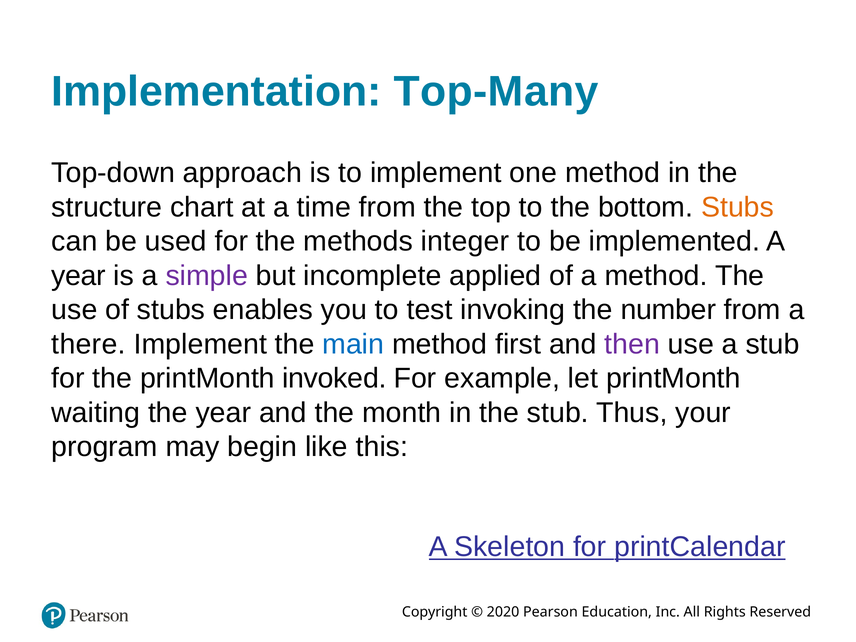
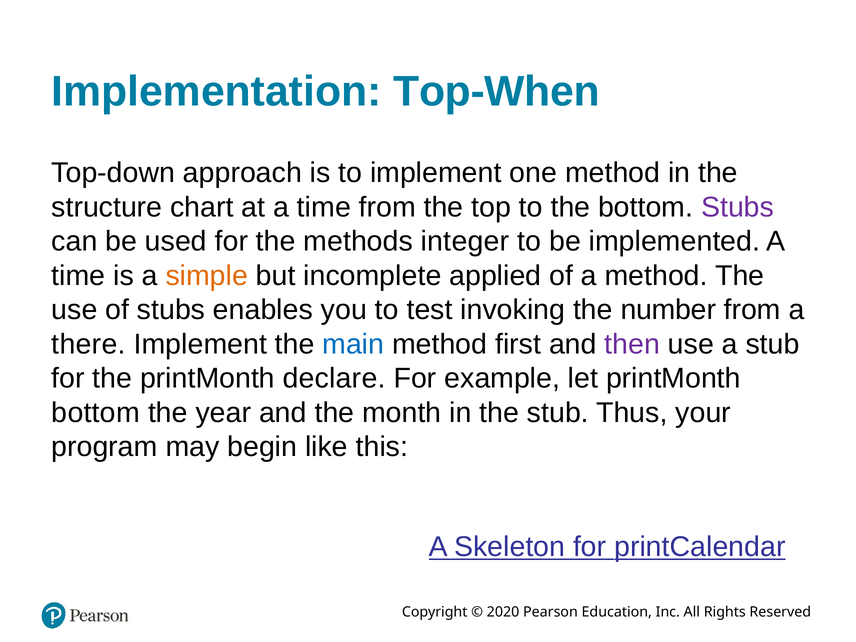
Top-Many: Top-Many -> Top-When
Stubs at (738, 207) colour: orange -> purple
year at (78, 276): year -> time
simple colour: purple -> orange
invoked: invoked -> declare
waiting at (96, 413): waiting -> bottom
